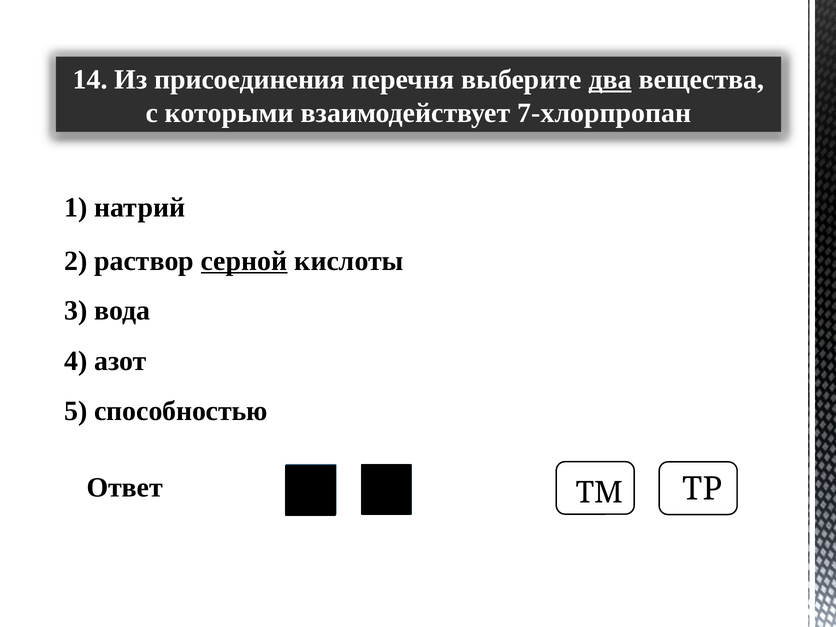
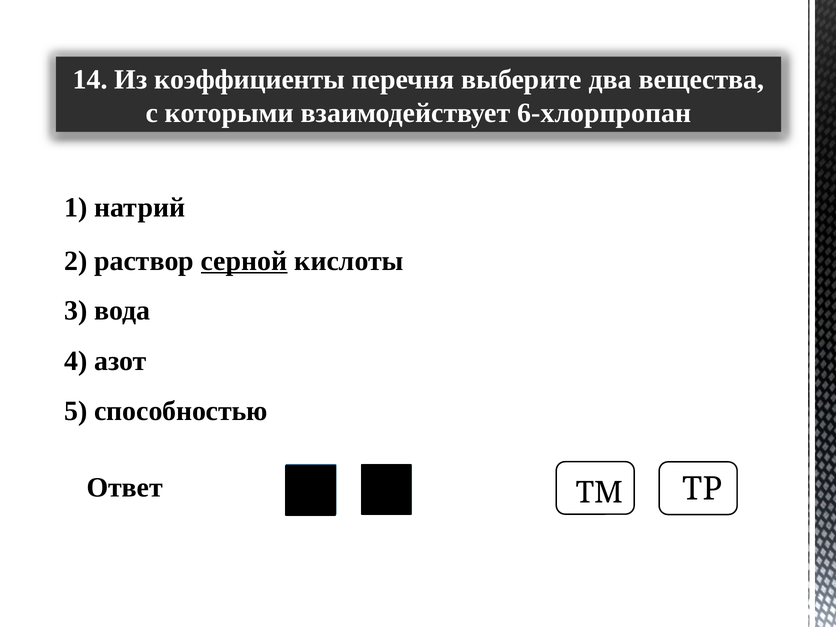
присоединения: присоединения -> коэффициенты
два underline: present -> none
7-хлорпропан: 7-хлорпропан -> 6-хлорпропан
